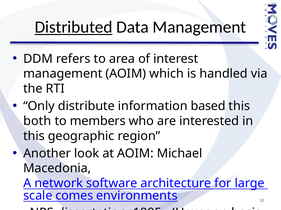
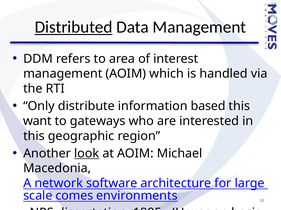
both: both -> want
members: members -> gateways
look underline: none -> present
